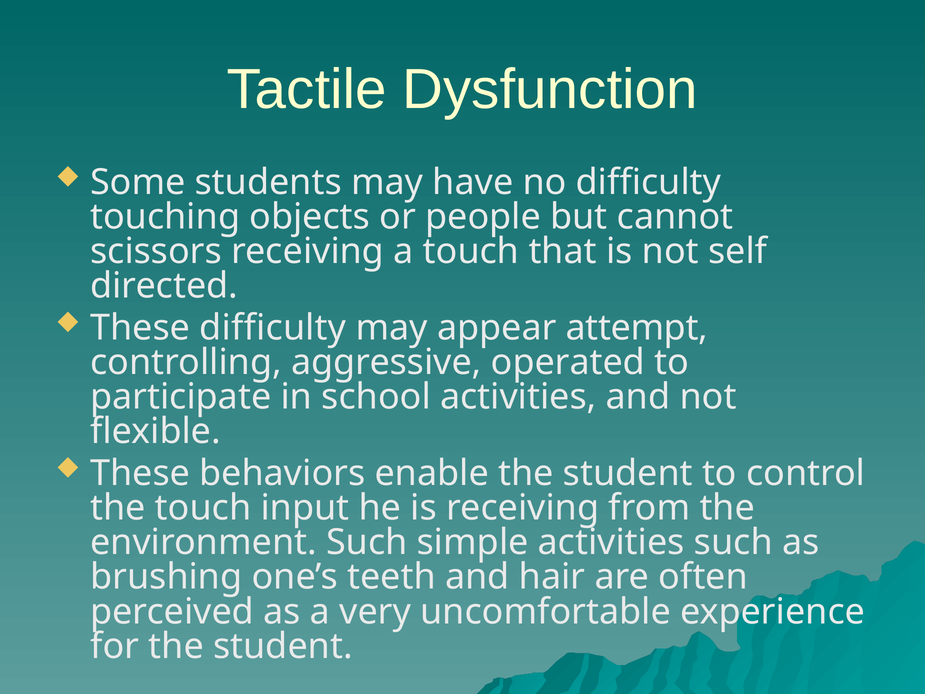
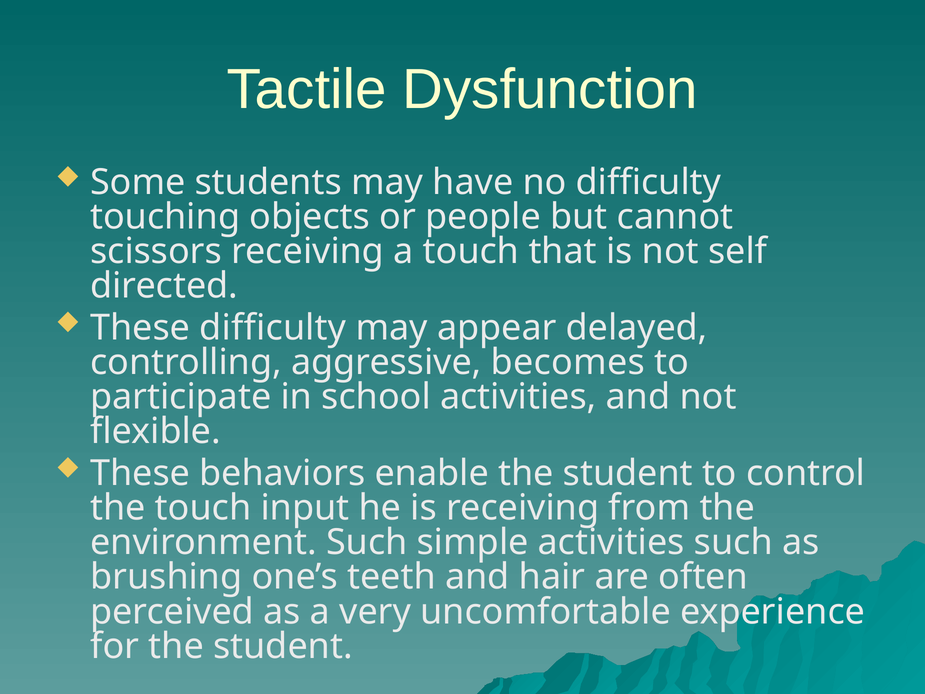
attempt: attempt -> delayed
operated: operated -> becomes
